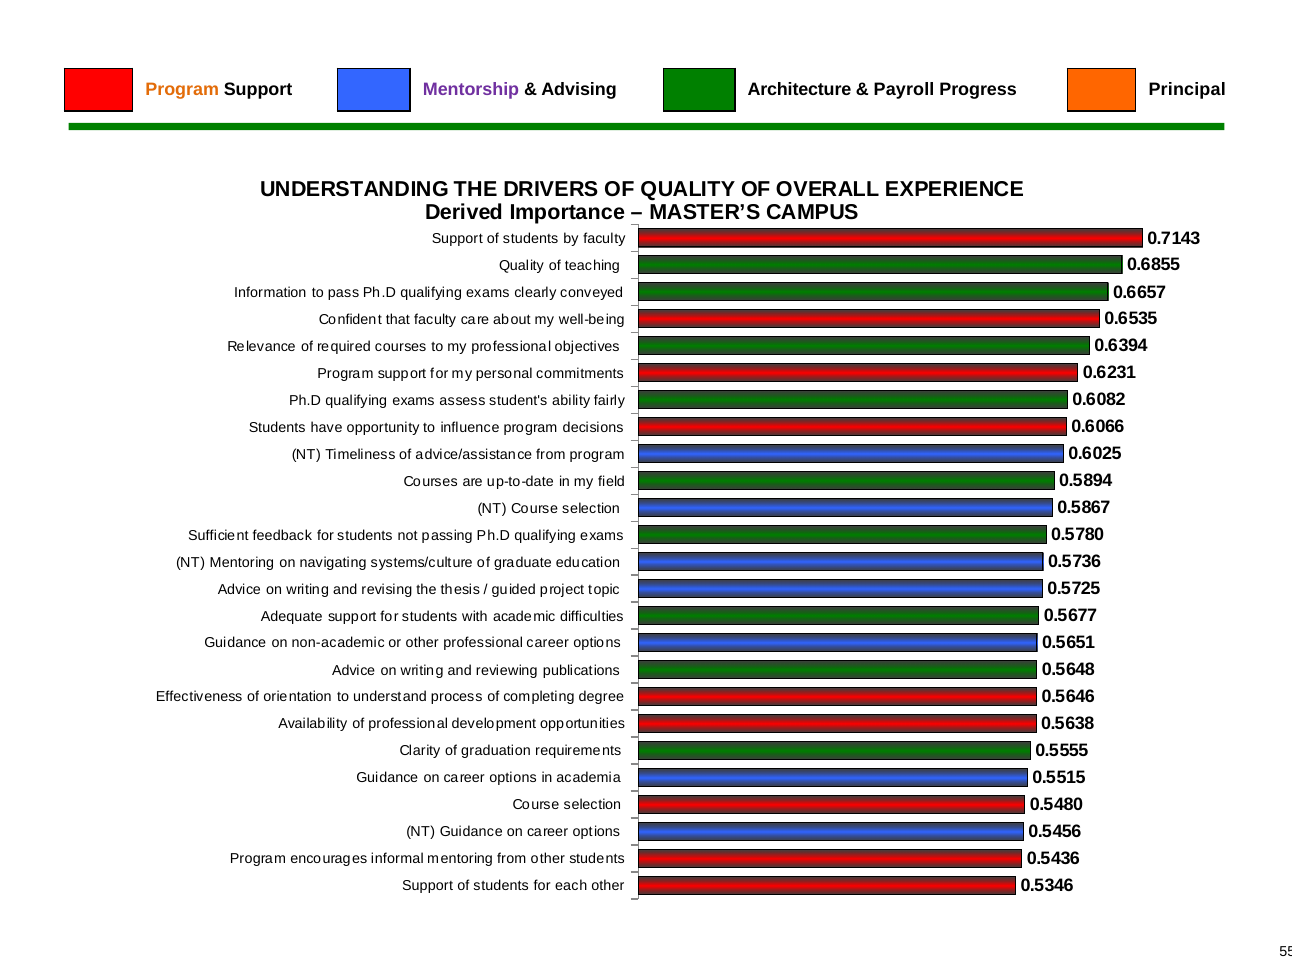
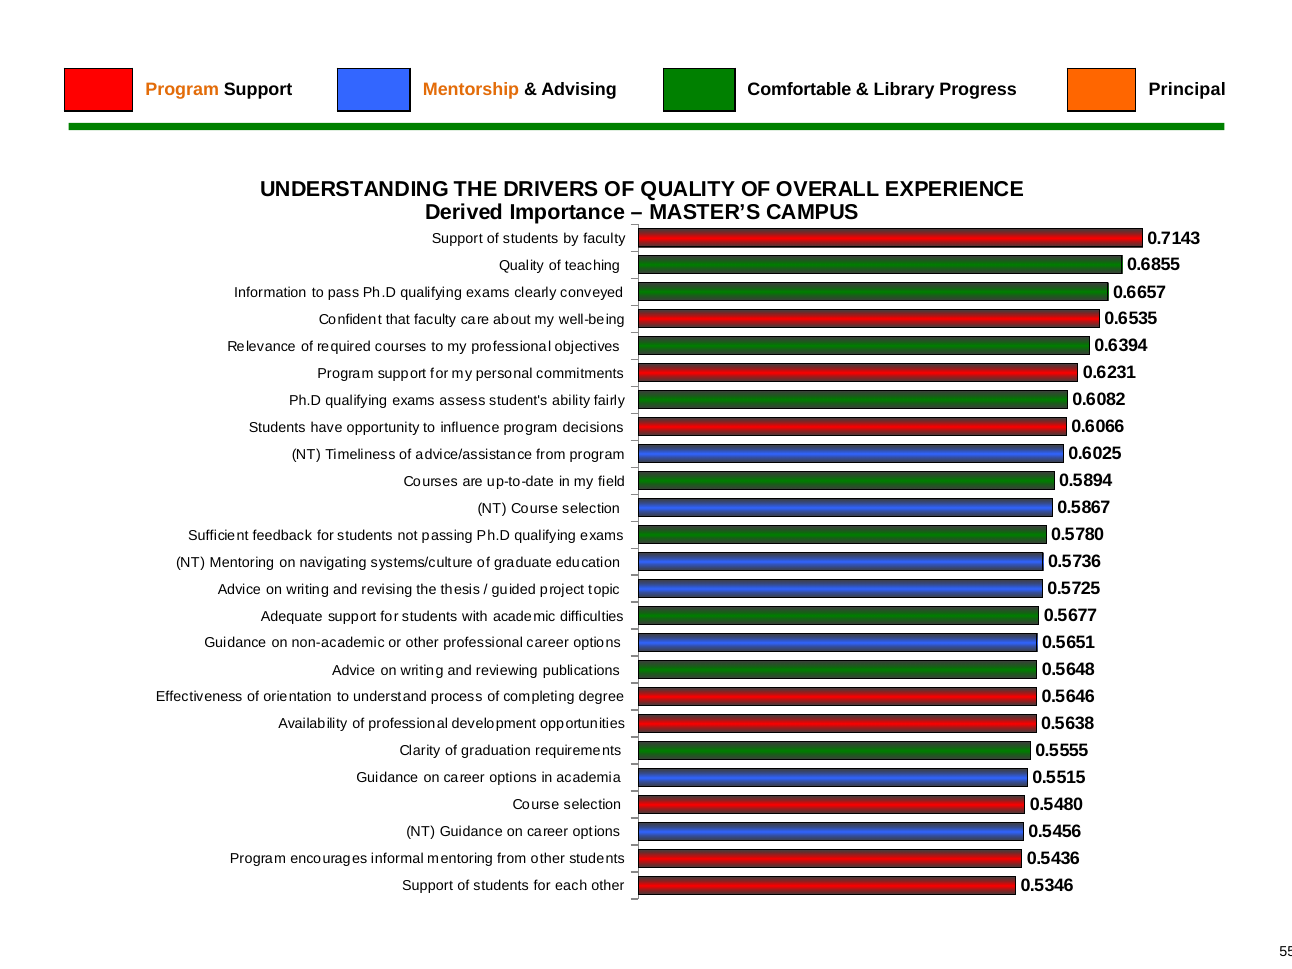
Mentorship colour: purple -> orange
Architecture: Architecture -> Comfortable
Payroll: Payroll -> Library
